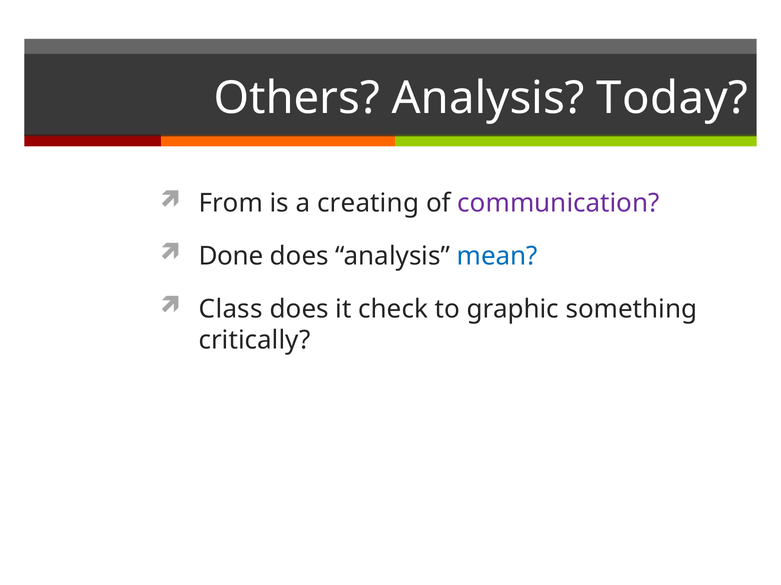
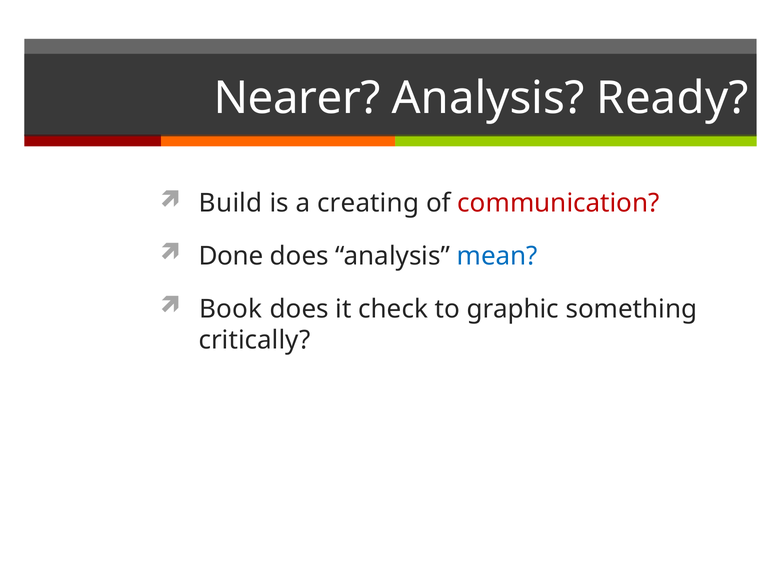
Others: Others -> Nearer
Today: Today -> Ready
From: From -> Build
communication colour: purple -> red
Class: Class -> Book
